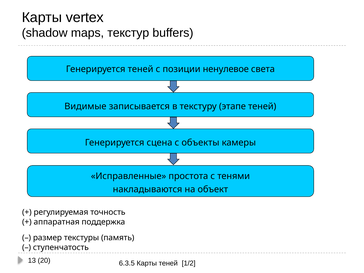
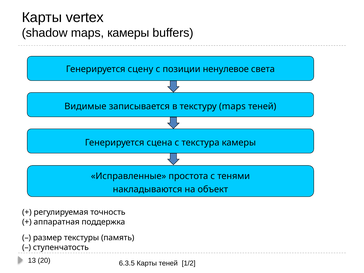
maps текстур: текстур -> камеры
Генерируется теней: теней -> сцену
текстуру этапе: этапе -> maps
объекты: объекты -> текстура
